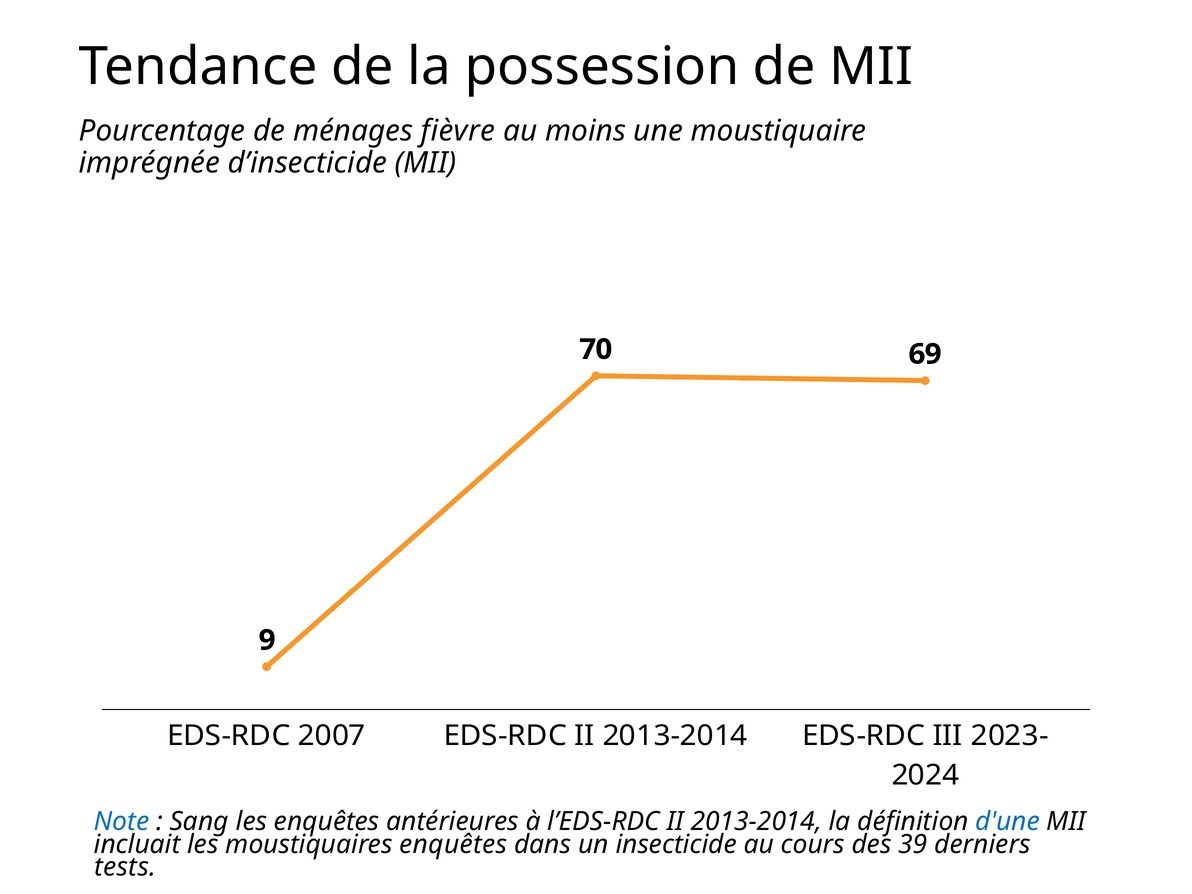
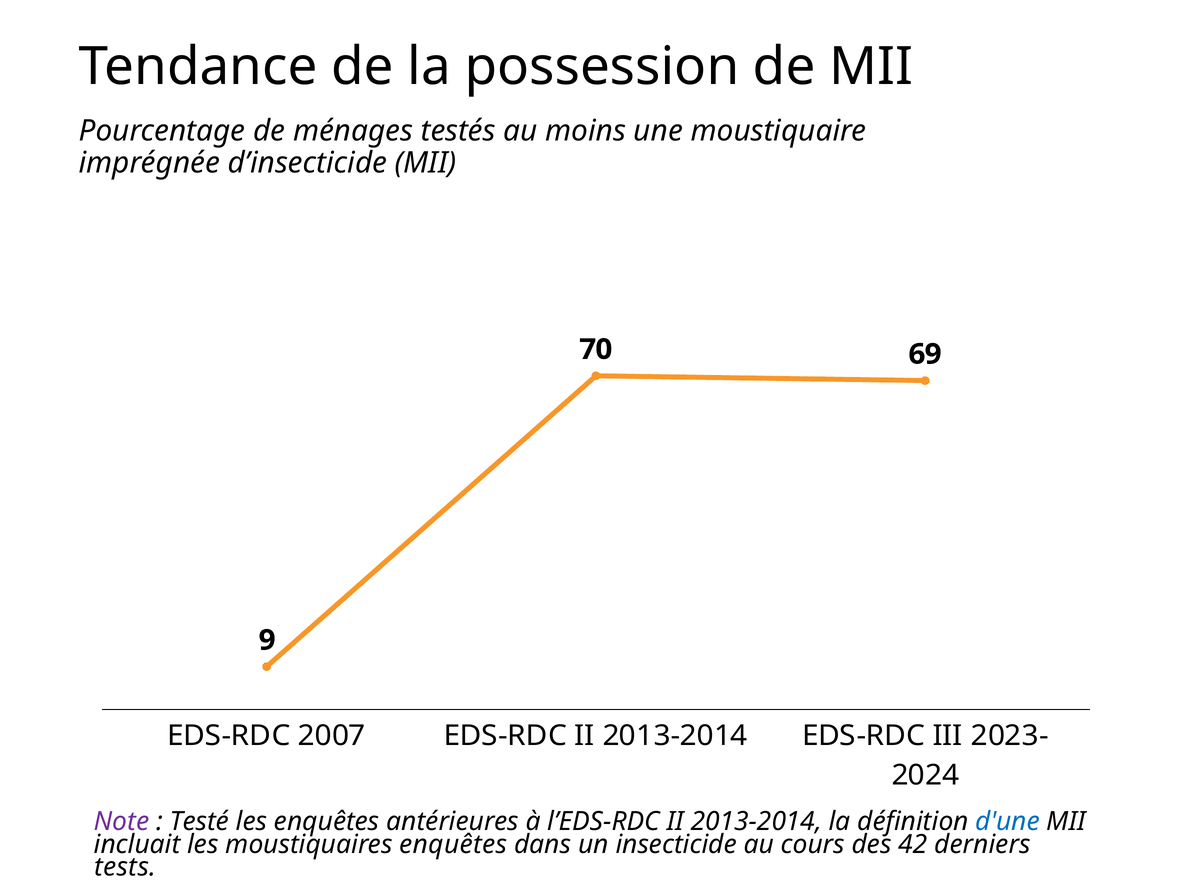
fièvre: fièvre -> testés
Note colour: blue -> purple
Sang: Sang -> Testé
39: 39 -> 42
